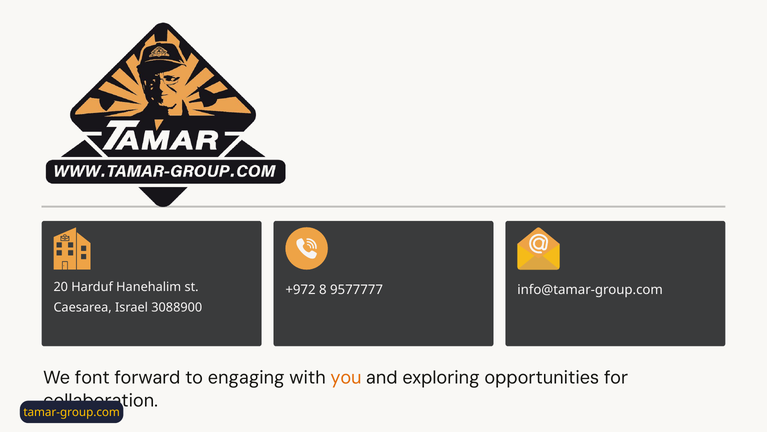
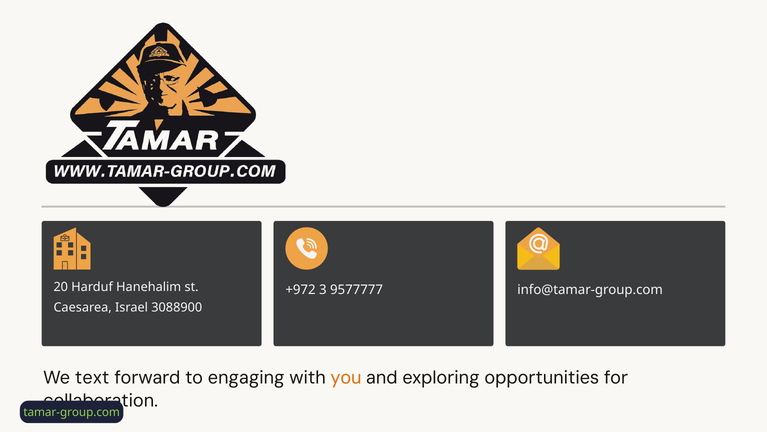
8: 8 -> 3
font: font -> text
tamar-group.com colour: yellow -> light green
